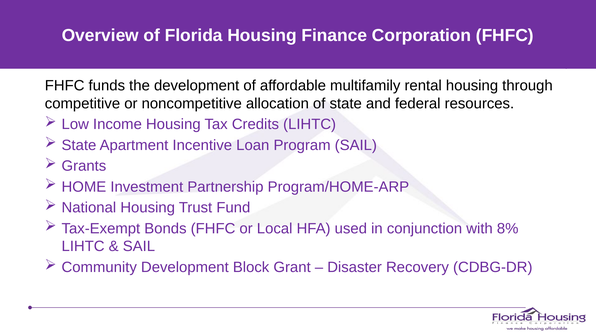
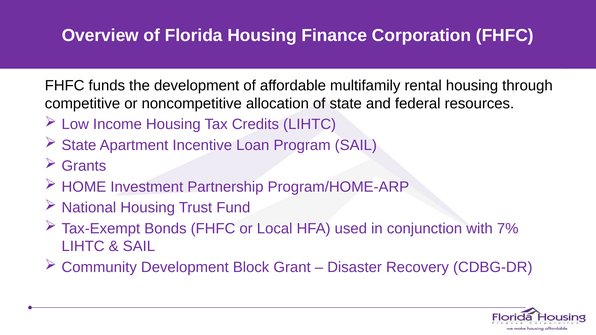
8%: 8% -> 7%
